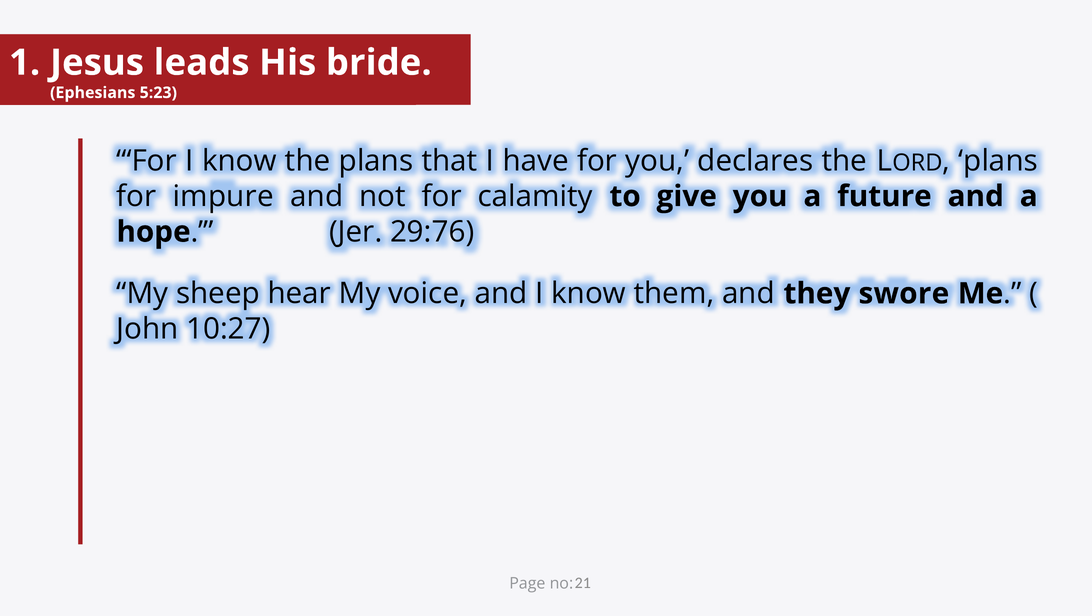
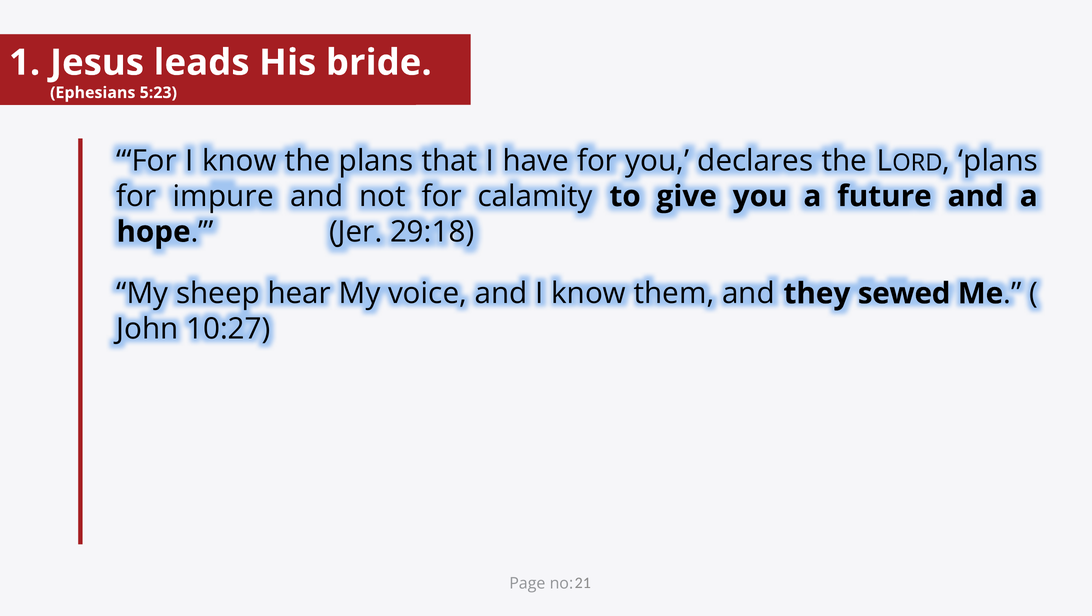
29:76: 29:76 -> 29:18
swore: swore -> sewed
